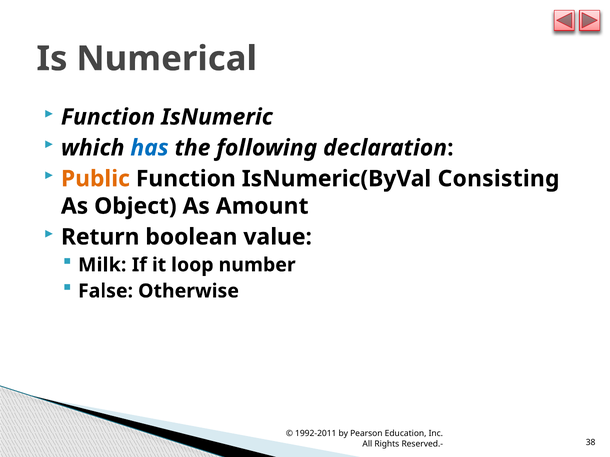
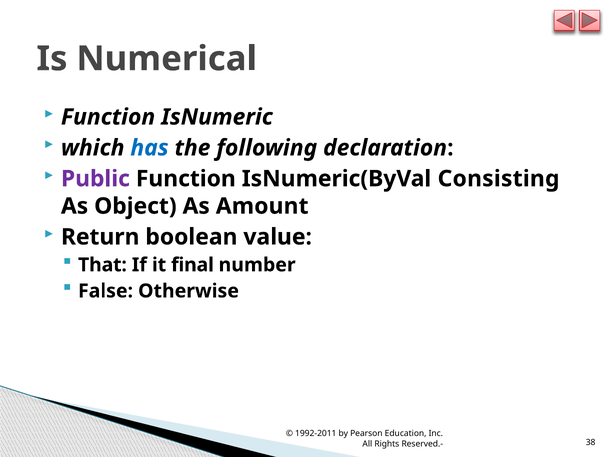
Public colour: orange -> purple
Milk: Milk -> That
loop: loop -> final
